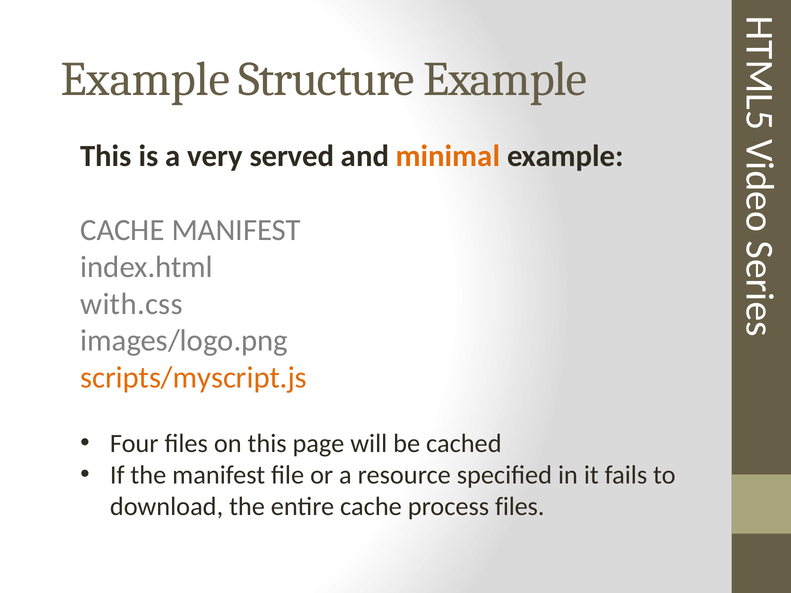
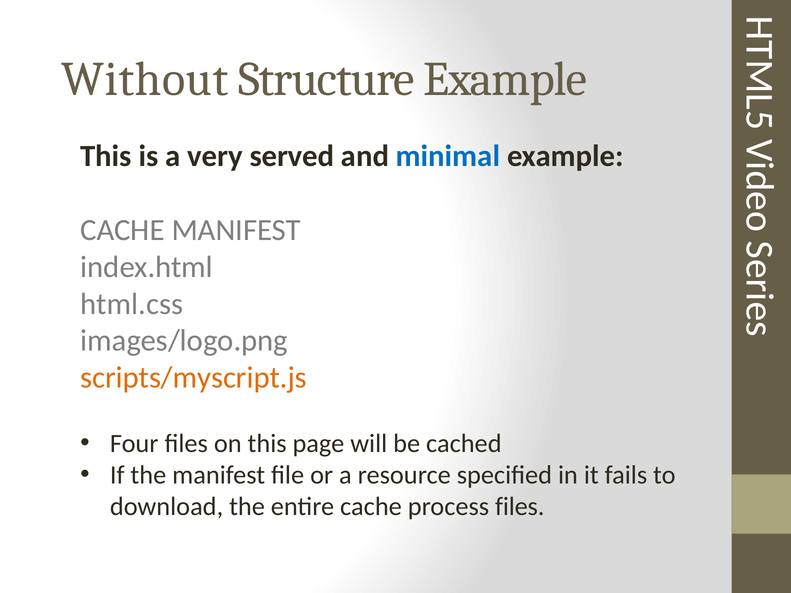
Example at (145, 79): Example -> Without
minimal colour: orange -> blue
with.css: with.css -> html.css
